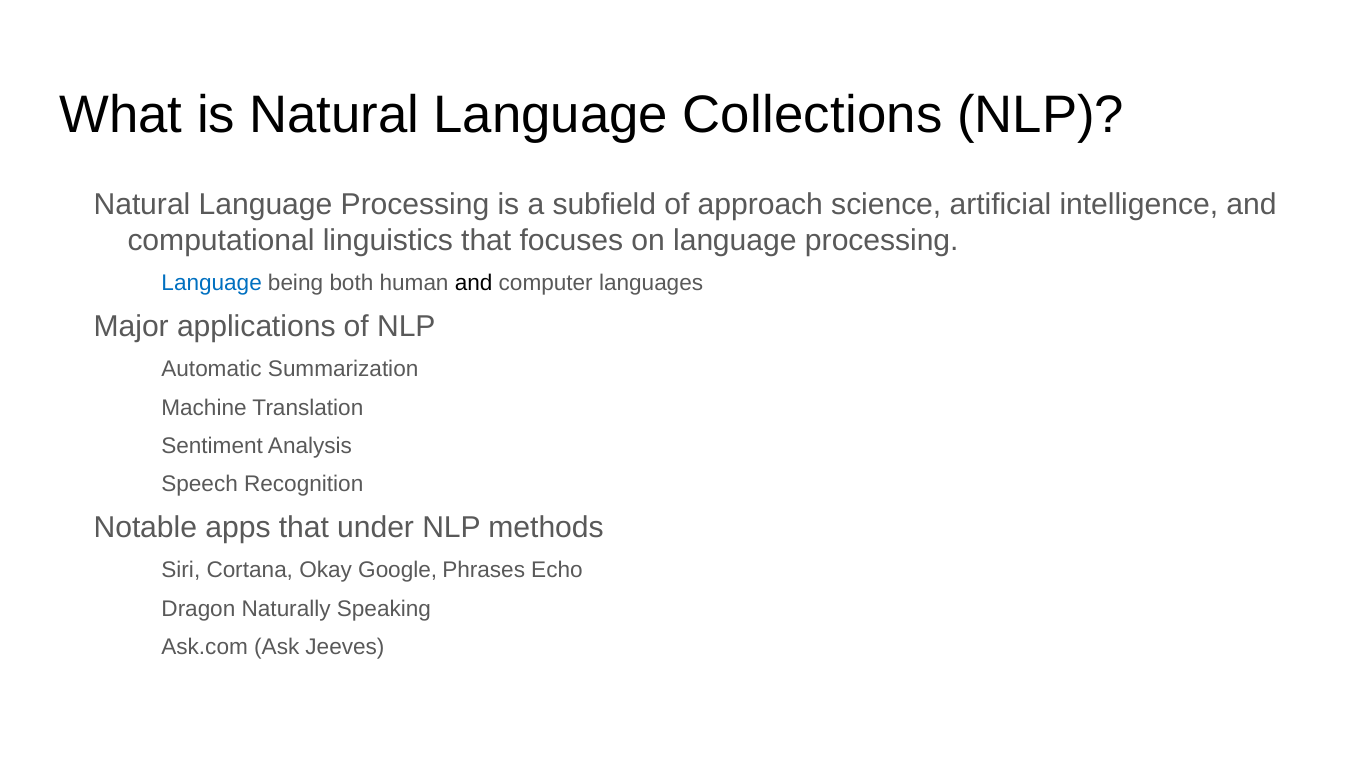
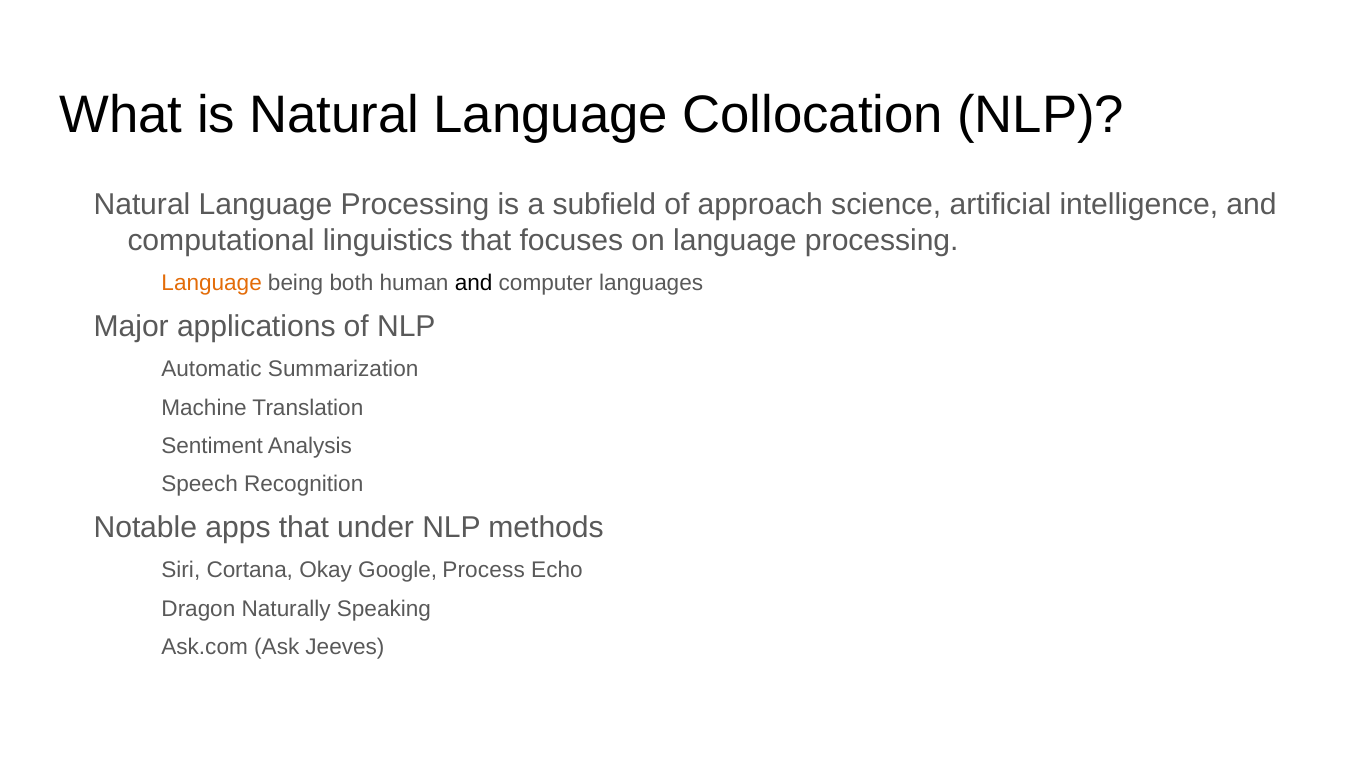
Collections: Collections -> Collocation
Language at (212, 283) colour: blue -> orange
Phrases: Phrases -> Process
